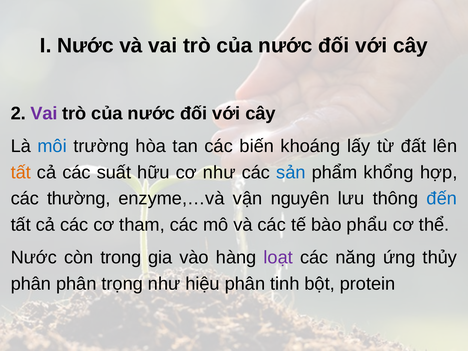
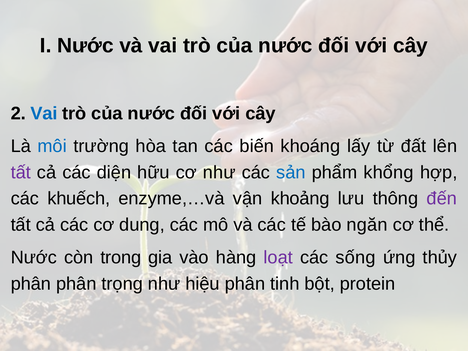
Vai at (44, 113) colour: purple -> blue
tất at (21, 172) colour: orange -> purple
suất: suất -> diện
thường: thường -> khuếch
nguyên: nguyên -> khoảng
đến colour: blue -> purple
tham: tham -> dung
phẩu: phẩu -> ngăn
năng: năng -> sống
